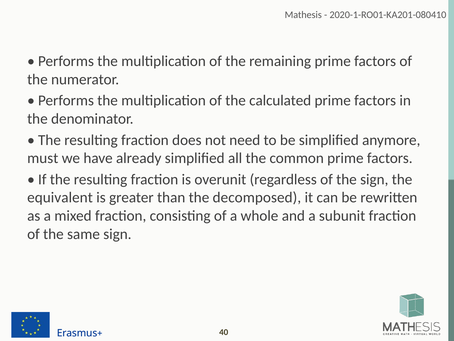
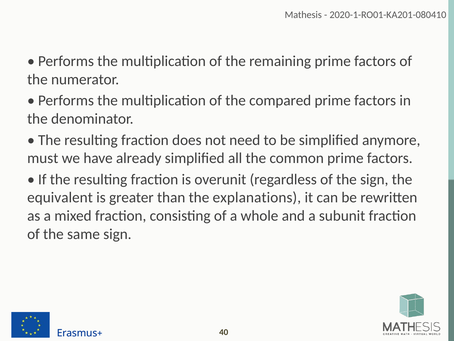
calculated: calculated -> compared
decomposed: decomposed -> explanations
